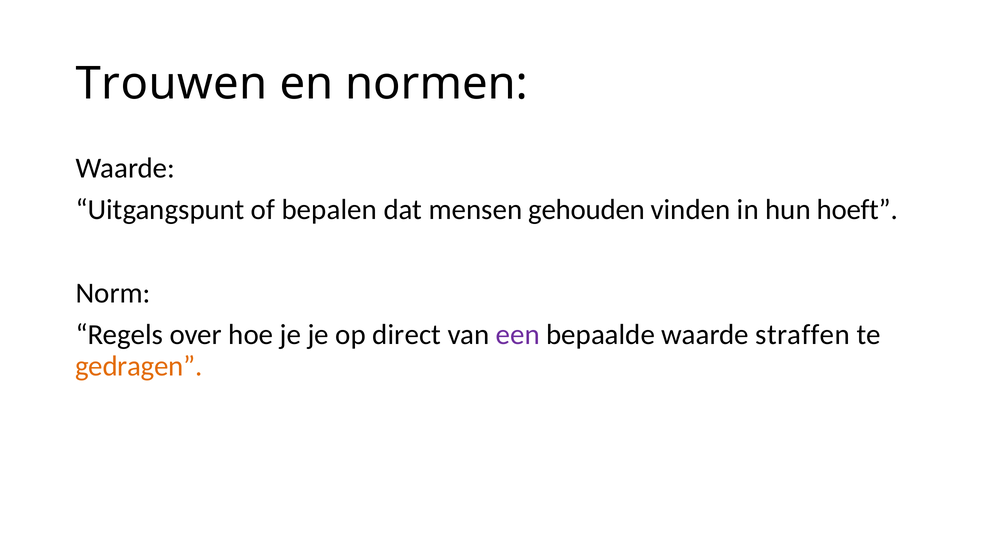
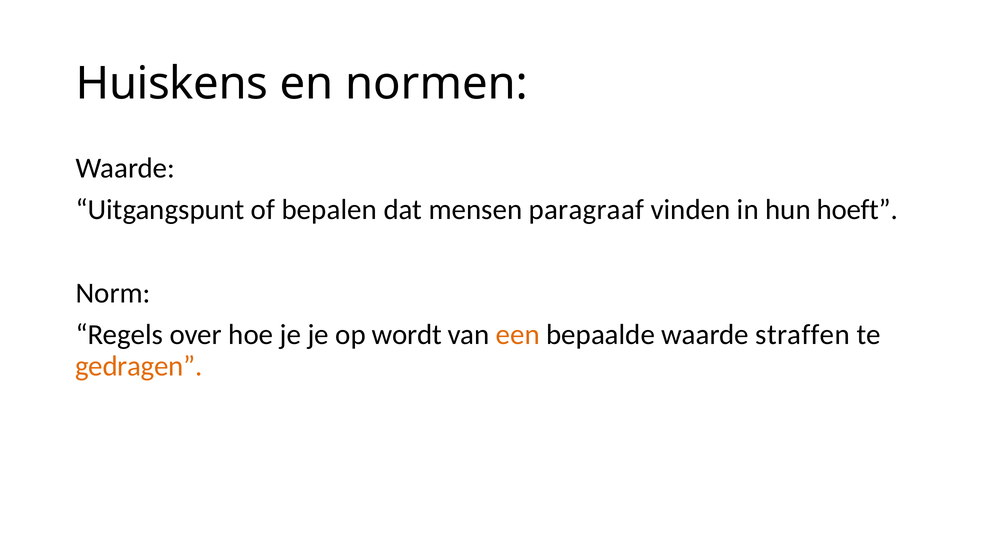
Trouwen: Trouwen -> Huiskens
gehouden: gehouden -> paragraaf
direct: direct -> wordt
een colour: purple -> orange
